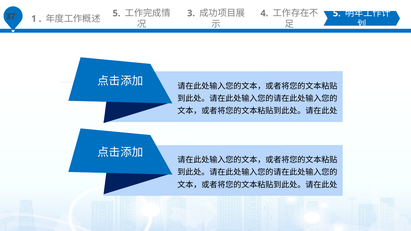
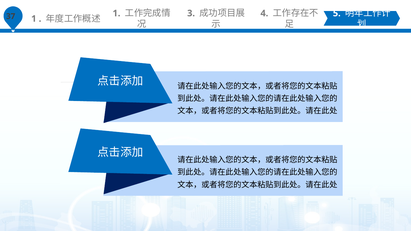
5 at (117, 13): 5 -> 1
